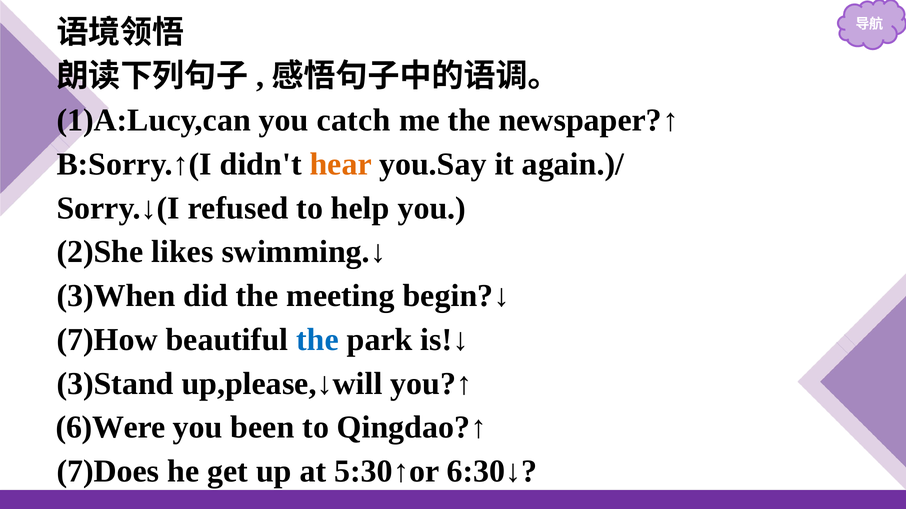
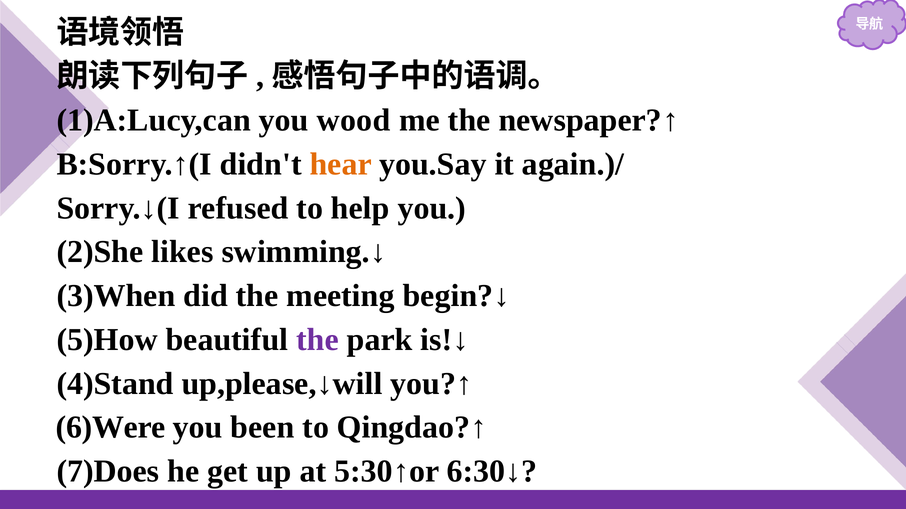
catch: catch -> wood
7)How: 7)How -> 5)How
the at (317, 340) colour: blue -> purple
3)Stand: 3)Stand -> 4)Stand
